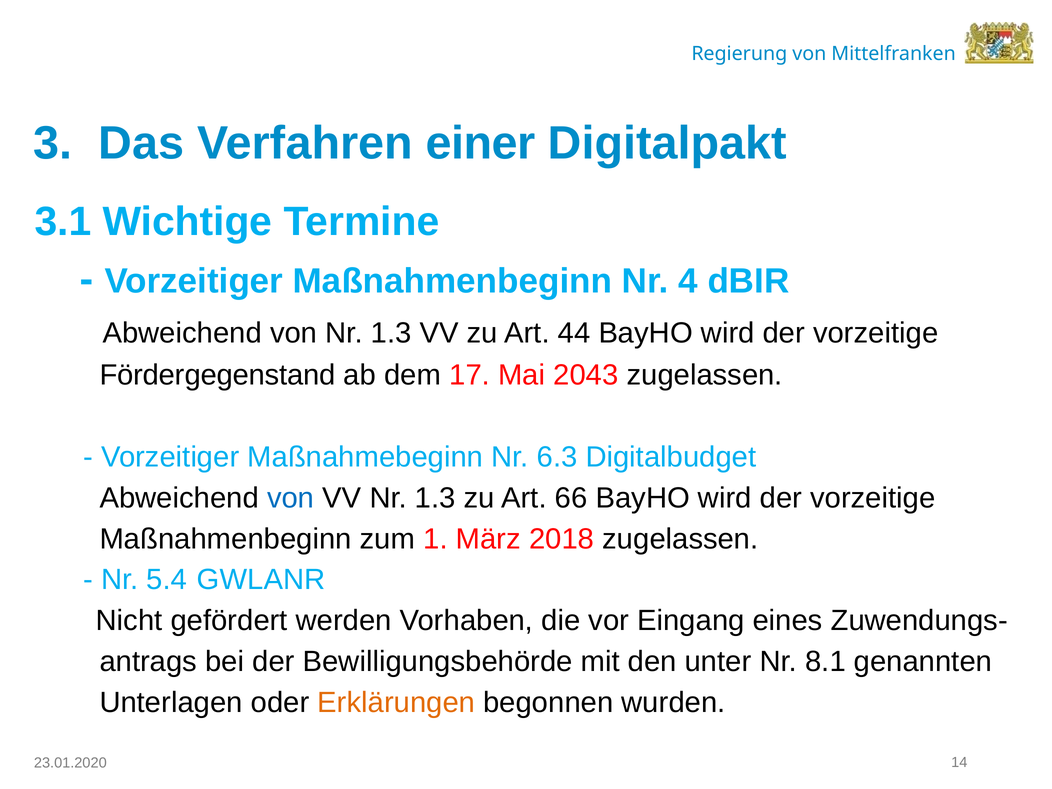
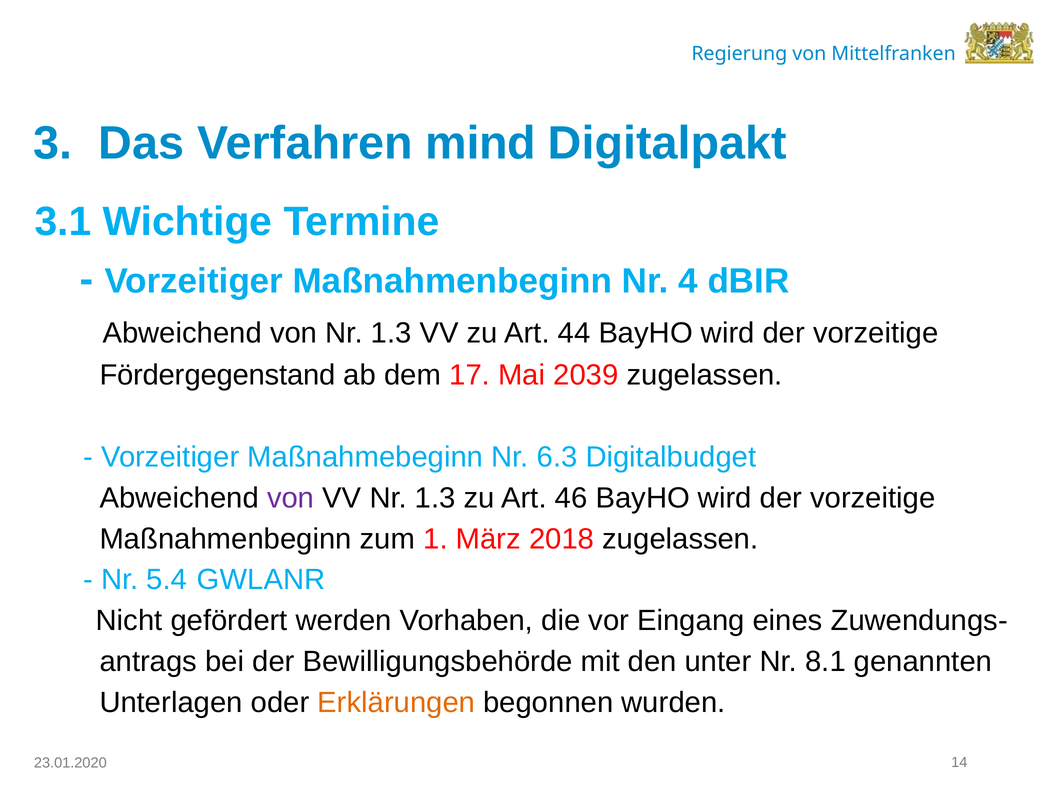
einer: einer -> mind
2043: 2043 -> 2039
von at (291, 498) colour: blue -> purple
66: 66 -> 46
